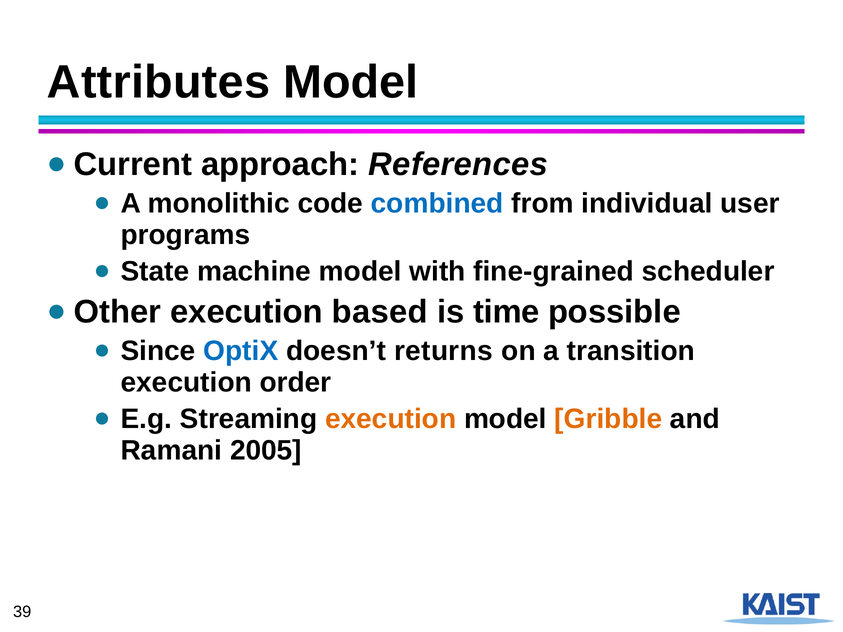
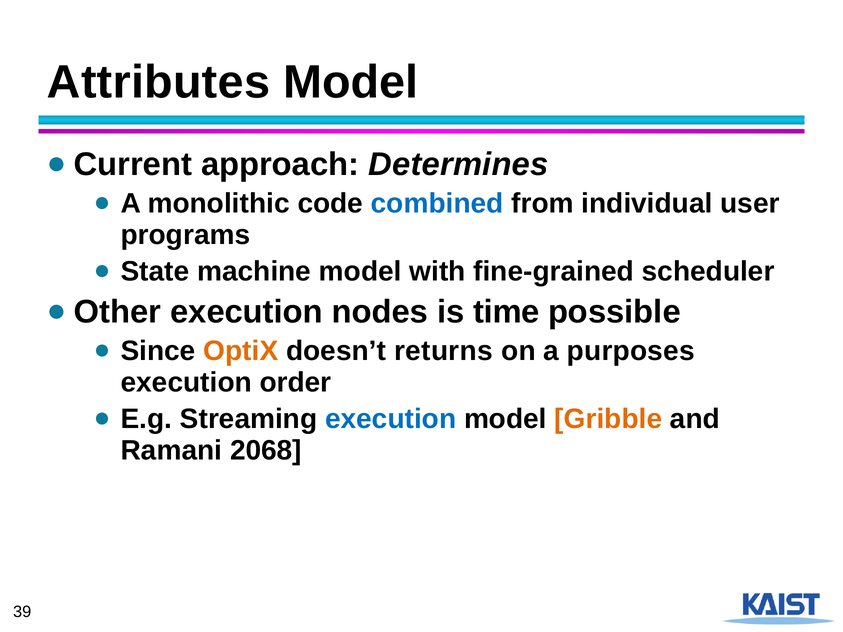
References: References -> Determines
based: based -> nodes
OptiX colour: blue -> orange
transition: transition -> purposes
execution at (391, 419) colour: orange -> blue
2005: 2005 -> 2068
